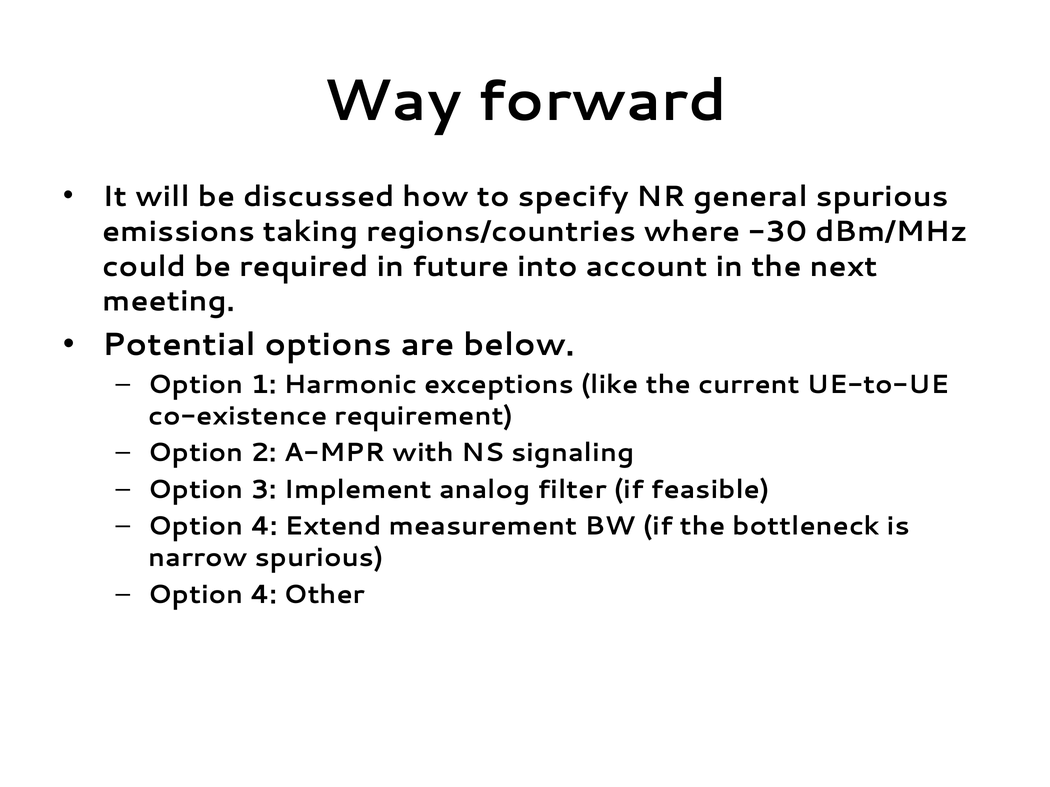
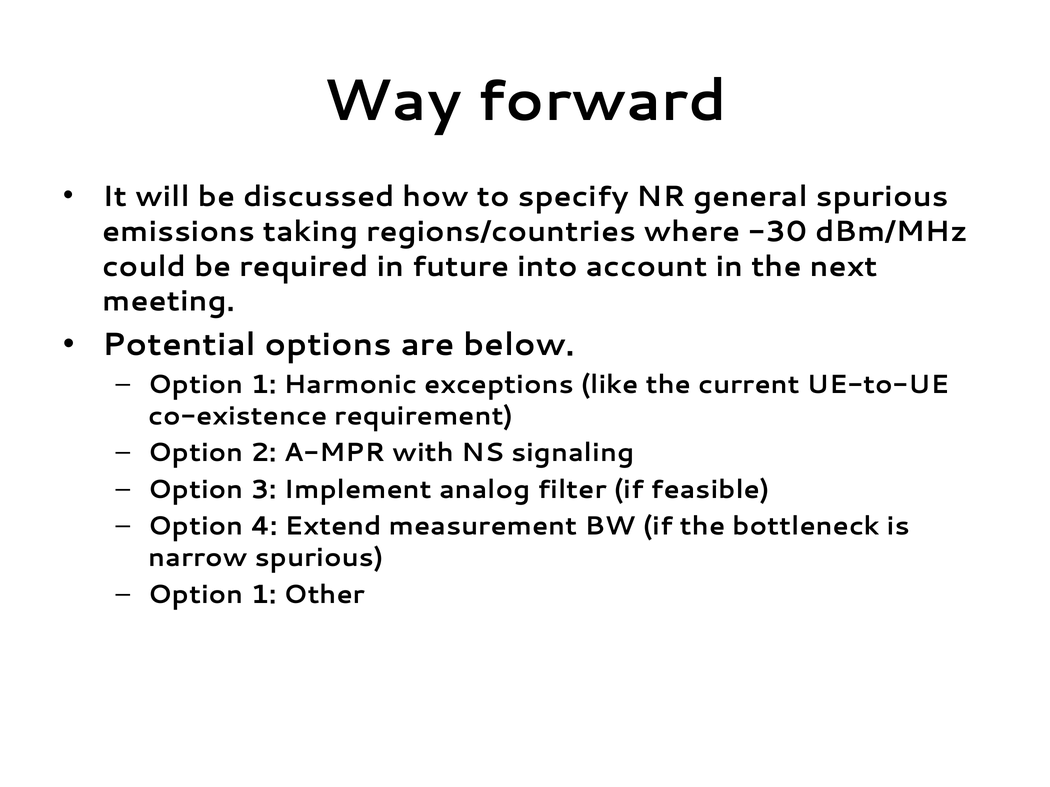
4 at (264, 595): 4 -> 1
